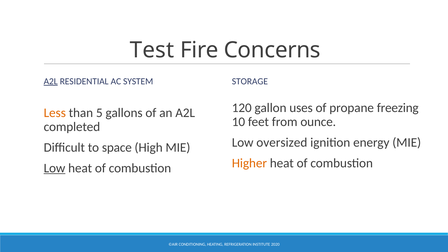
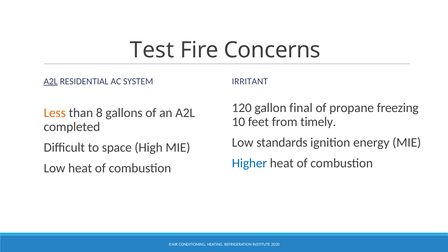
STORAGE: STORAGE -> IRRITANT
uses: uses -> final
5: 5 -> 8
ounce: ounce -> timely
oversized: oversized -> standards
Higher colour: orange -> blue
Low at (54, 168) underline: present -> none
